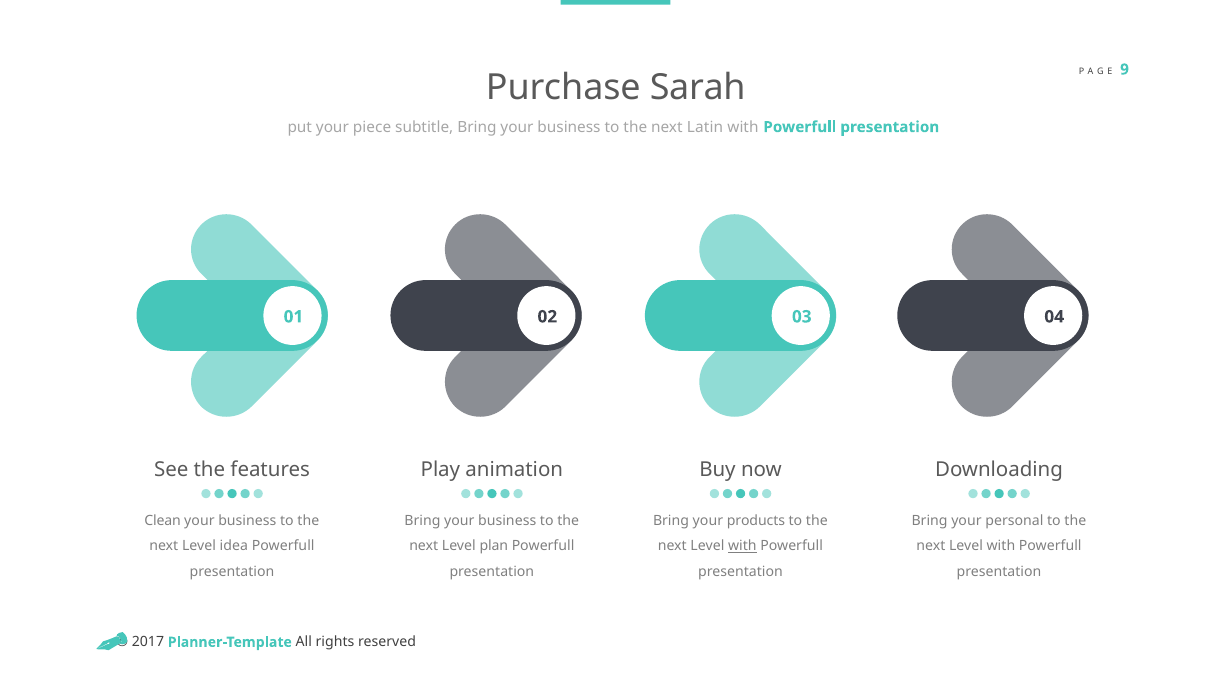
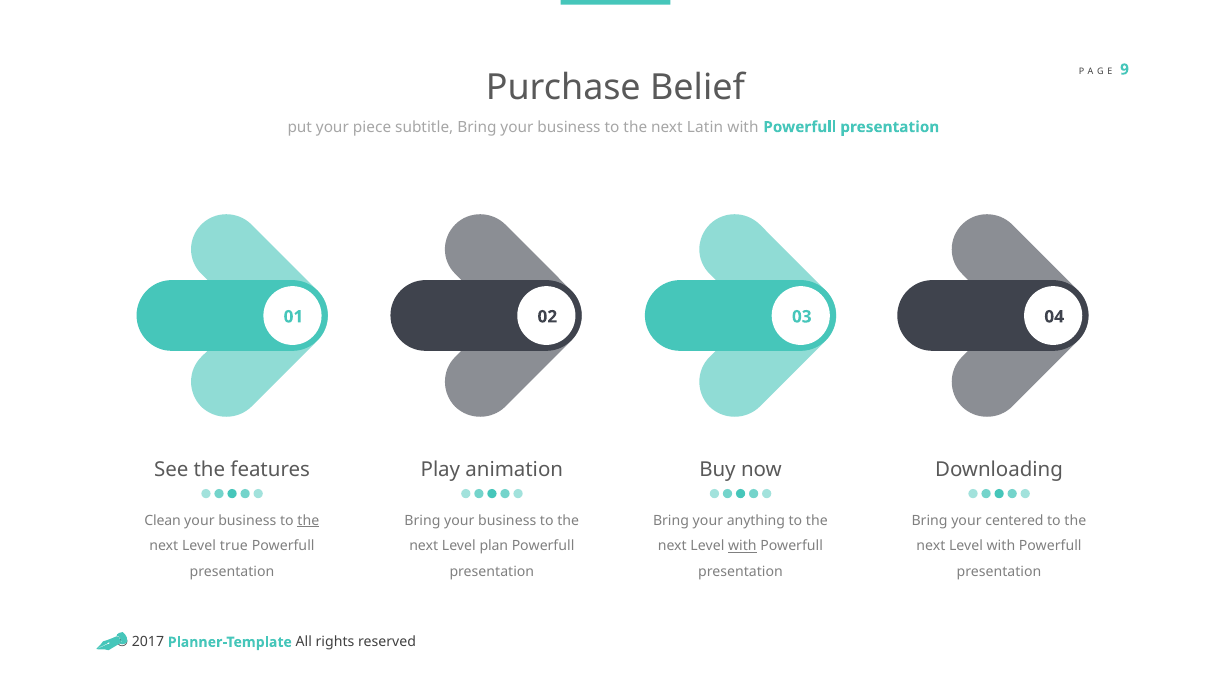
Sarah: Sarah -> Belief
the at (308, 520) underline: none -> present
products: products -> anything
personal: personal -> centered
idea: idea -> true
